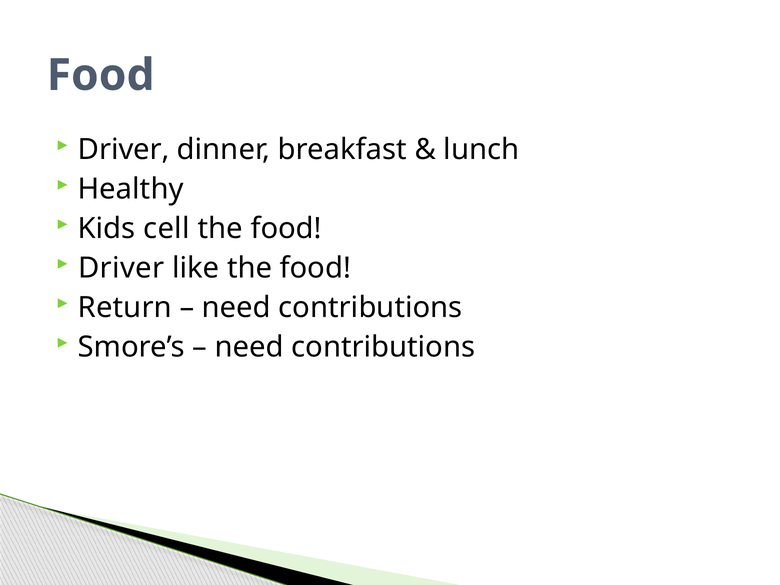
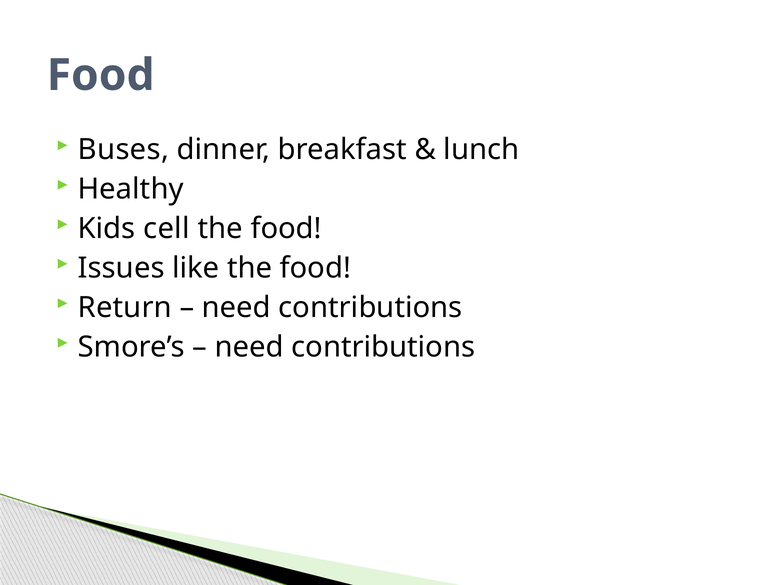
Driver at (124, 150): Driver -> Buses
Driver at (121, 268): Driver -> Issues
